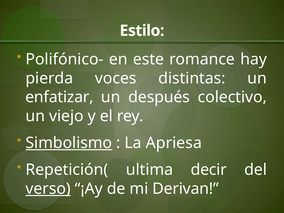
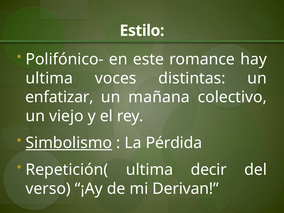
pierda at (49, 78): pierda -> ultima
después: después -> mañana
Apriesa: Apriesa -> Pérdida
verso underline: present -> none
